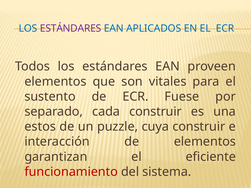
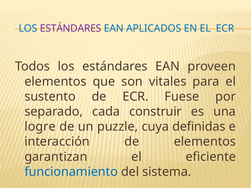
estos: estos -> logre
cuya construir: construir -> definidas
funcionamiento colour: red -> blue
